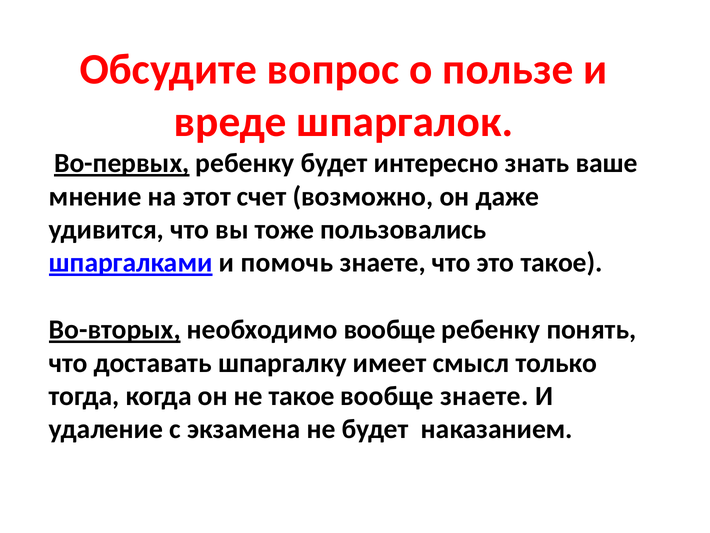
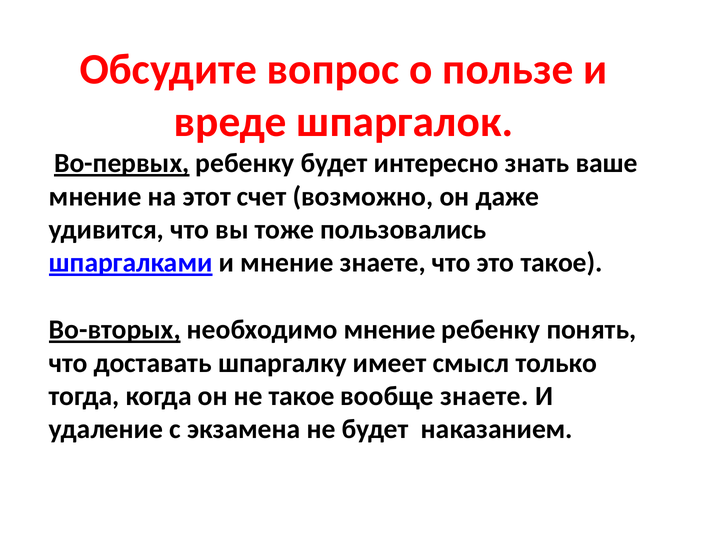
и помочь: помочь -> мнение
необходимо вообще: вообще -> мнение
